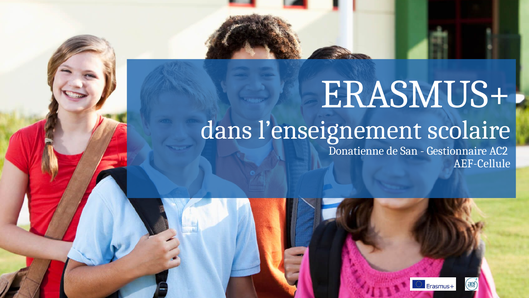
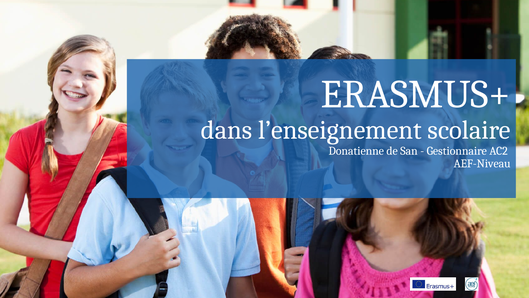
AEF-Cellule: AEF-Cellule -> AEF-Niveau
